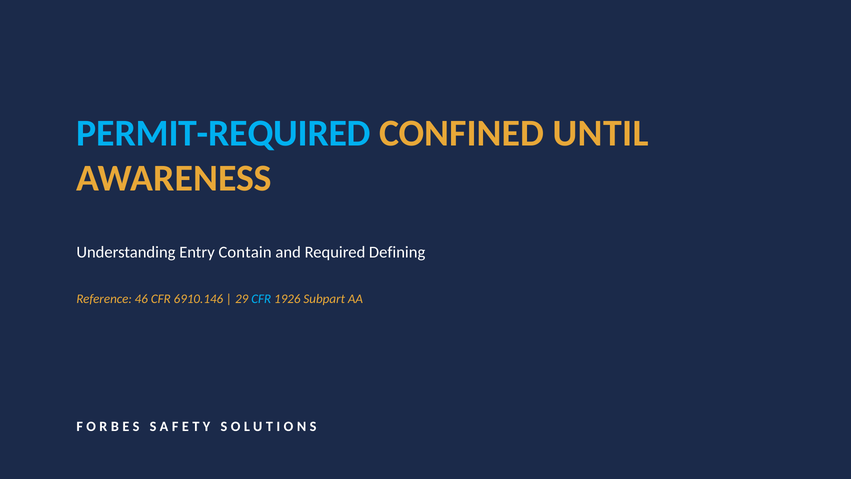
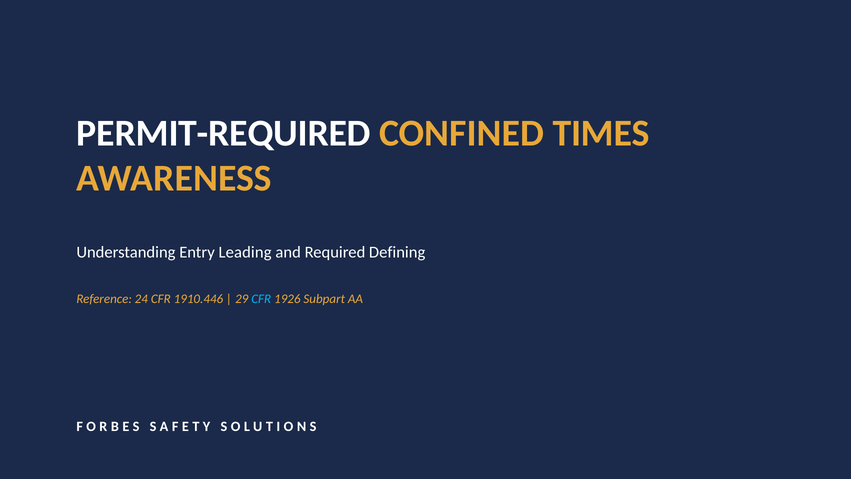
PERMIT-REQUIRED colour: light blue -> white
UNTIL: UNTIL -> TIMES
Contain: Contain -> Leading
46: 46 -> 24
6910.146: 6910.146 -> 1910.446
